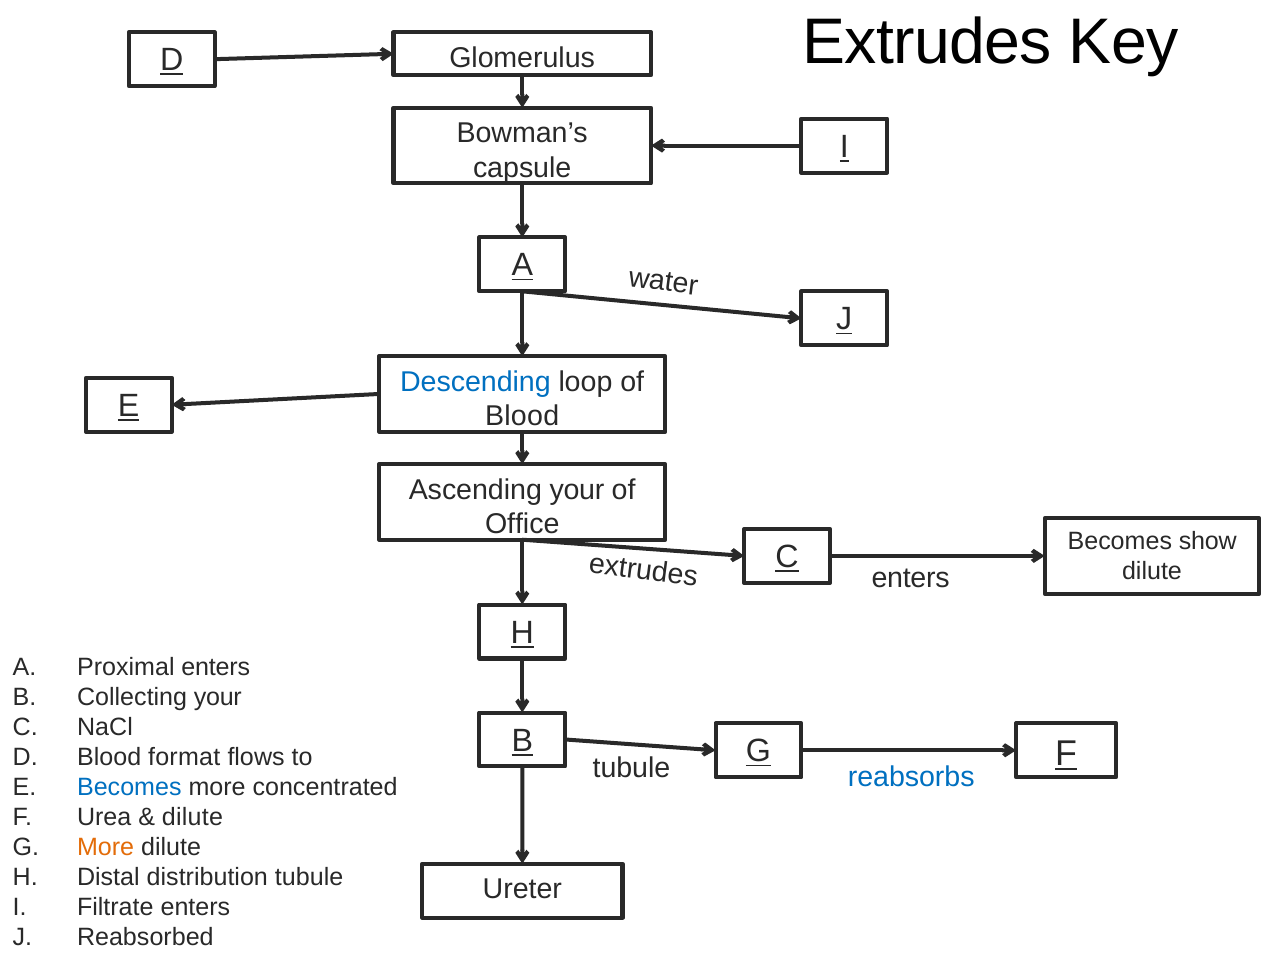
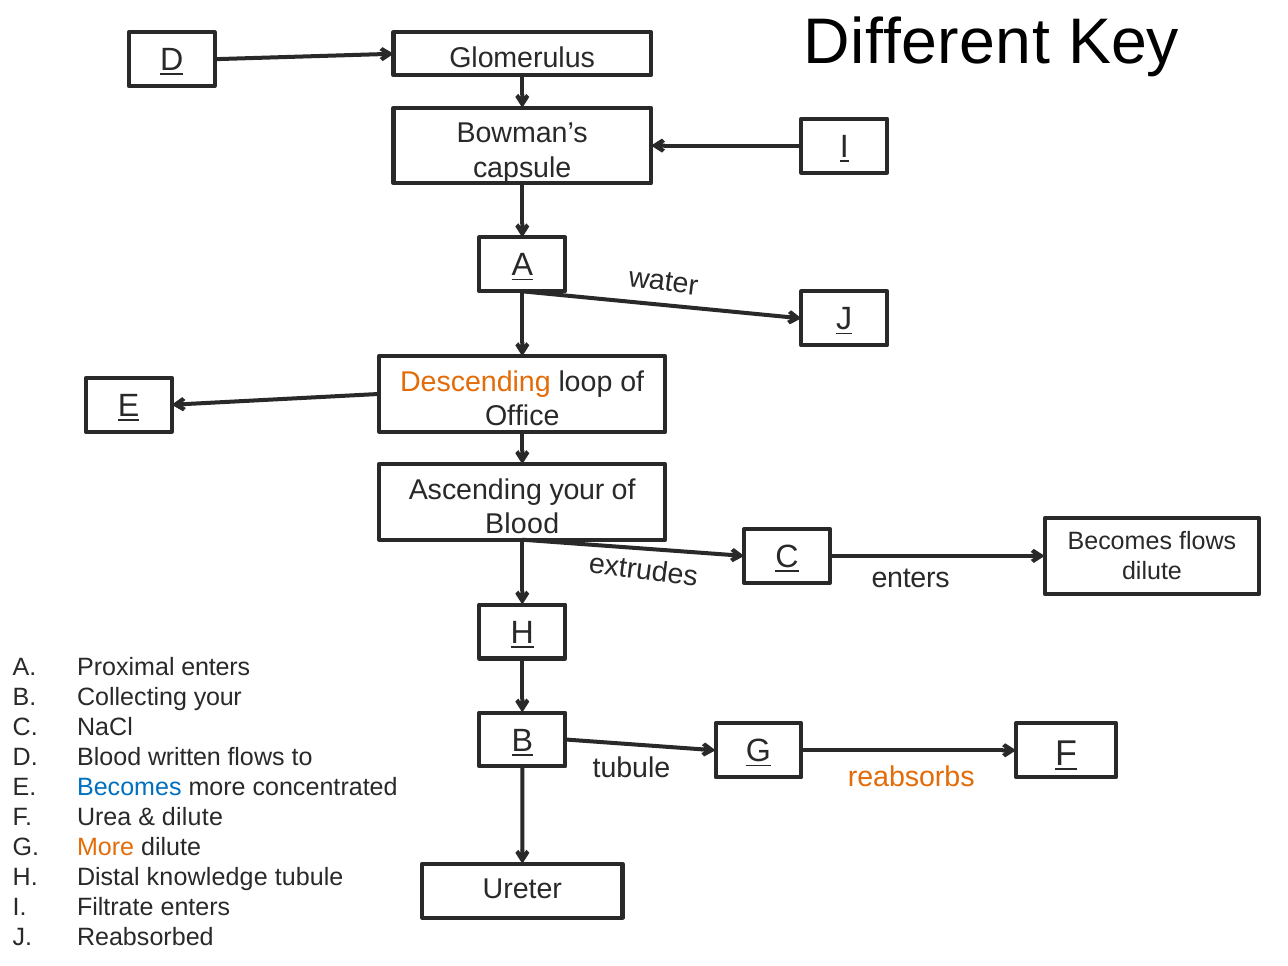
Extrudes at (927, 42): Extrudes -> Different
Descending colour: blue -> orange
Blood at (522, 416): Blood -> Office
Office at (522, 524): Office -> Blood
Becomes show: show -> flows
format: format -> written
reabsorbs colour: blue -> orange
distribution: distribution -> knowledge
